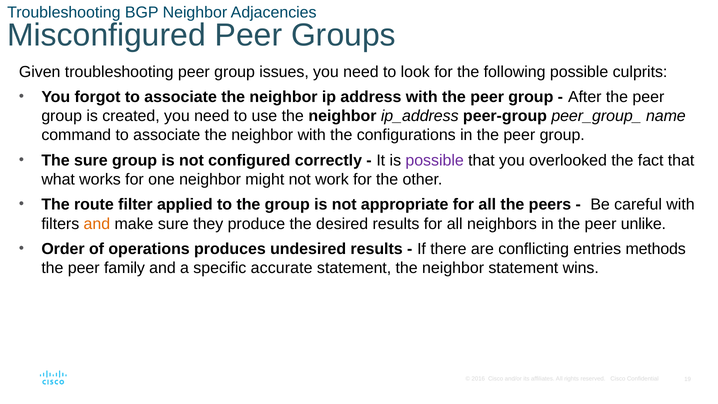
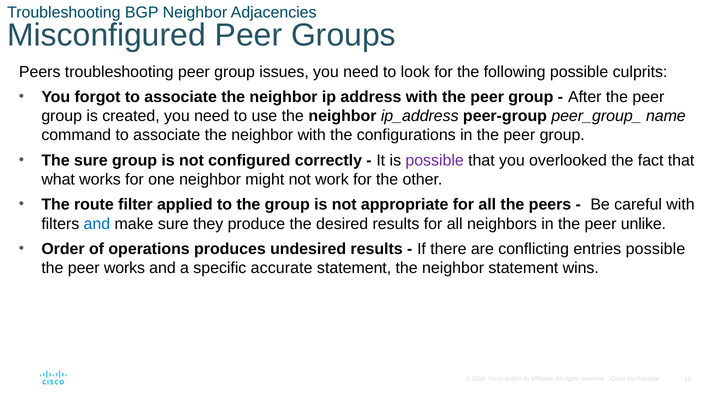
Given at (40, 72): Given -> Peers
and at (97, 224) colour: orange -> blue
entries methods: methods -> possible
peer family: family -> works
